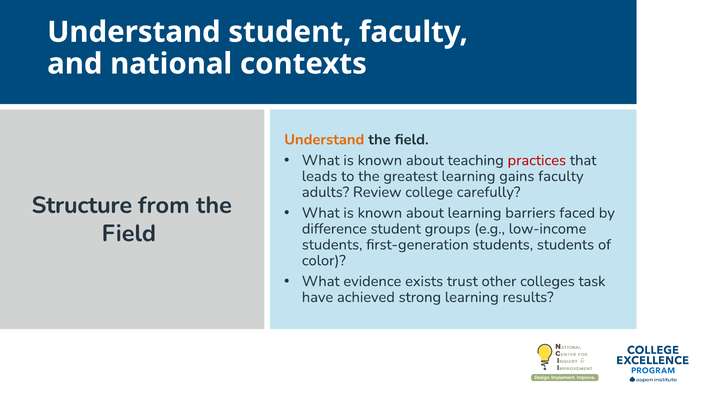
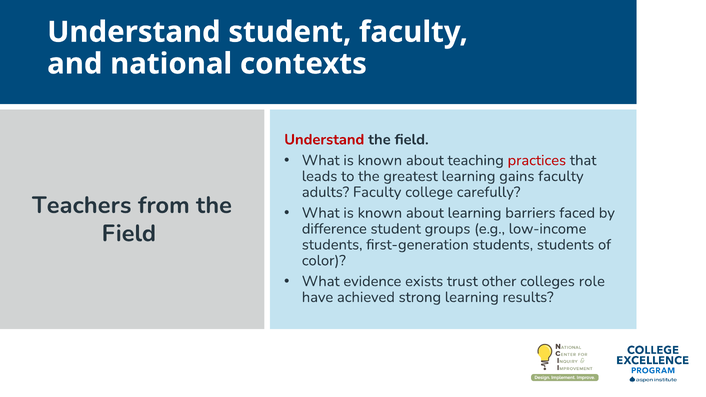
Understand at (324, 140) colour: orange -> red
adults Review: Review -> Faculty
Structure: Structure -> Teachers
task: task -> role
